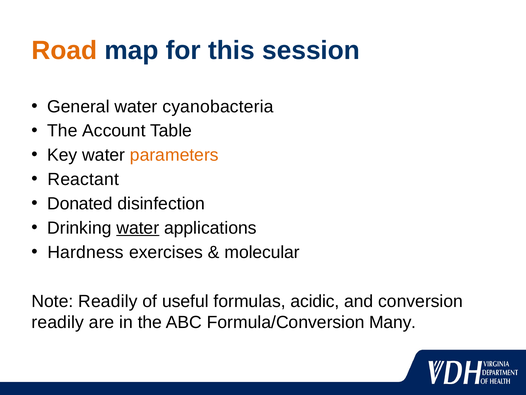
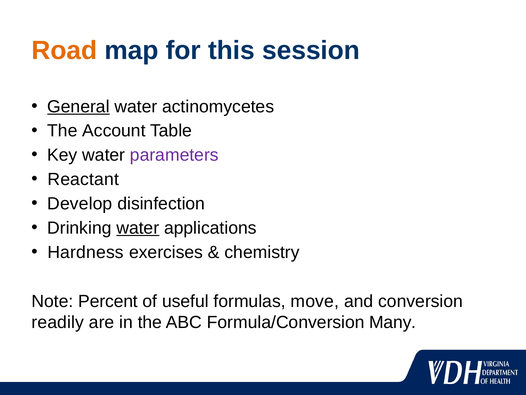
General underline: none -> present
cyanobacteria: cyanobacteria -> actinomycetes
parameters colour: orange -> purple
Donated: Donated -> Develop
molecular: molecular -> chemistry
Note Readily: Readily -> Percent
acidic: acidic -> move
